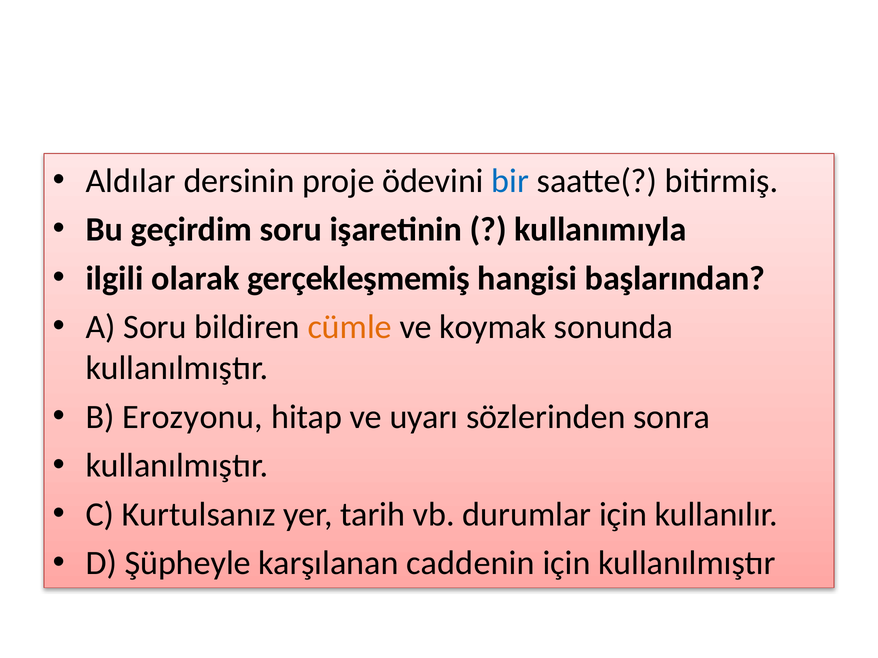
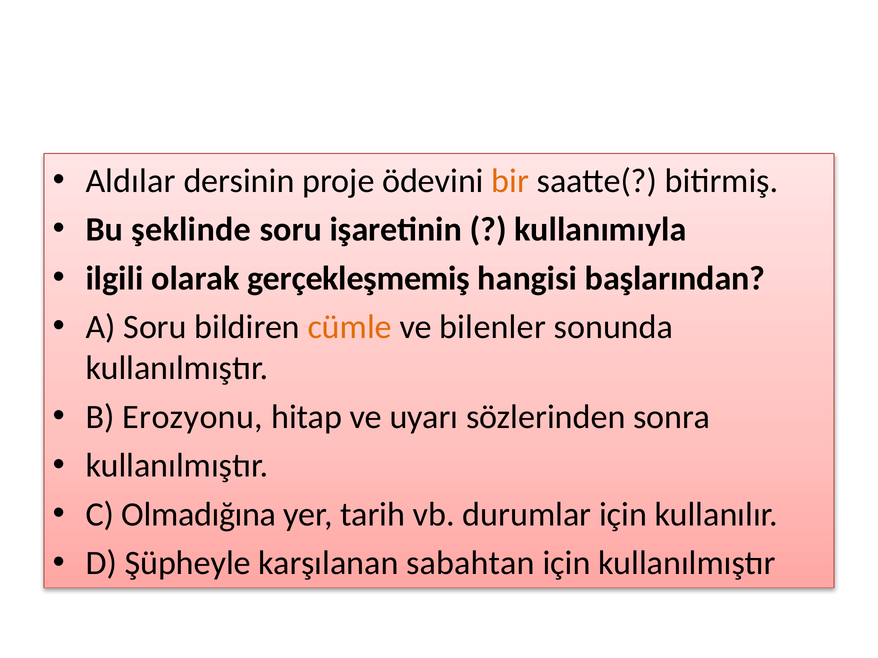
bir colour: blue -> orange
geçirdim: geçirdim -> şeklinde
koymak: koymak -> bilenler
Kurtulsanız: Kurtulsanız -> Olmadığına
caddenin: caddenin -> sabahtan
